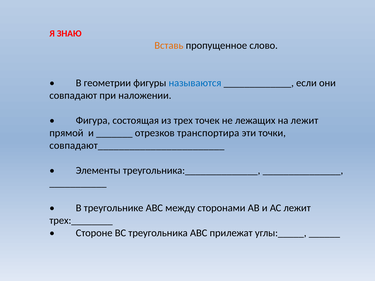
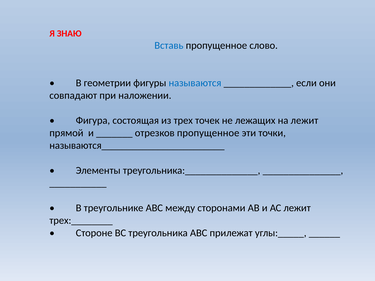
Вставь colour: orange -> blue
отрезков транспортира: транспортира -> пропущенное
совпадают________________________: совпадают________________________ -> называются________________________
